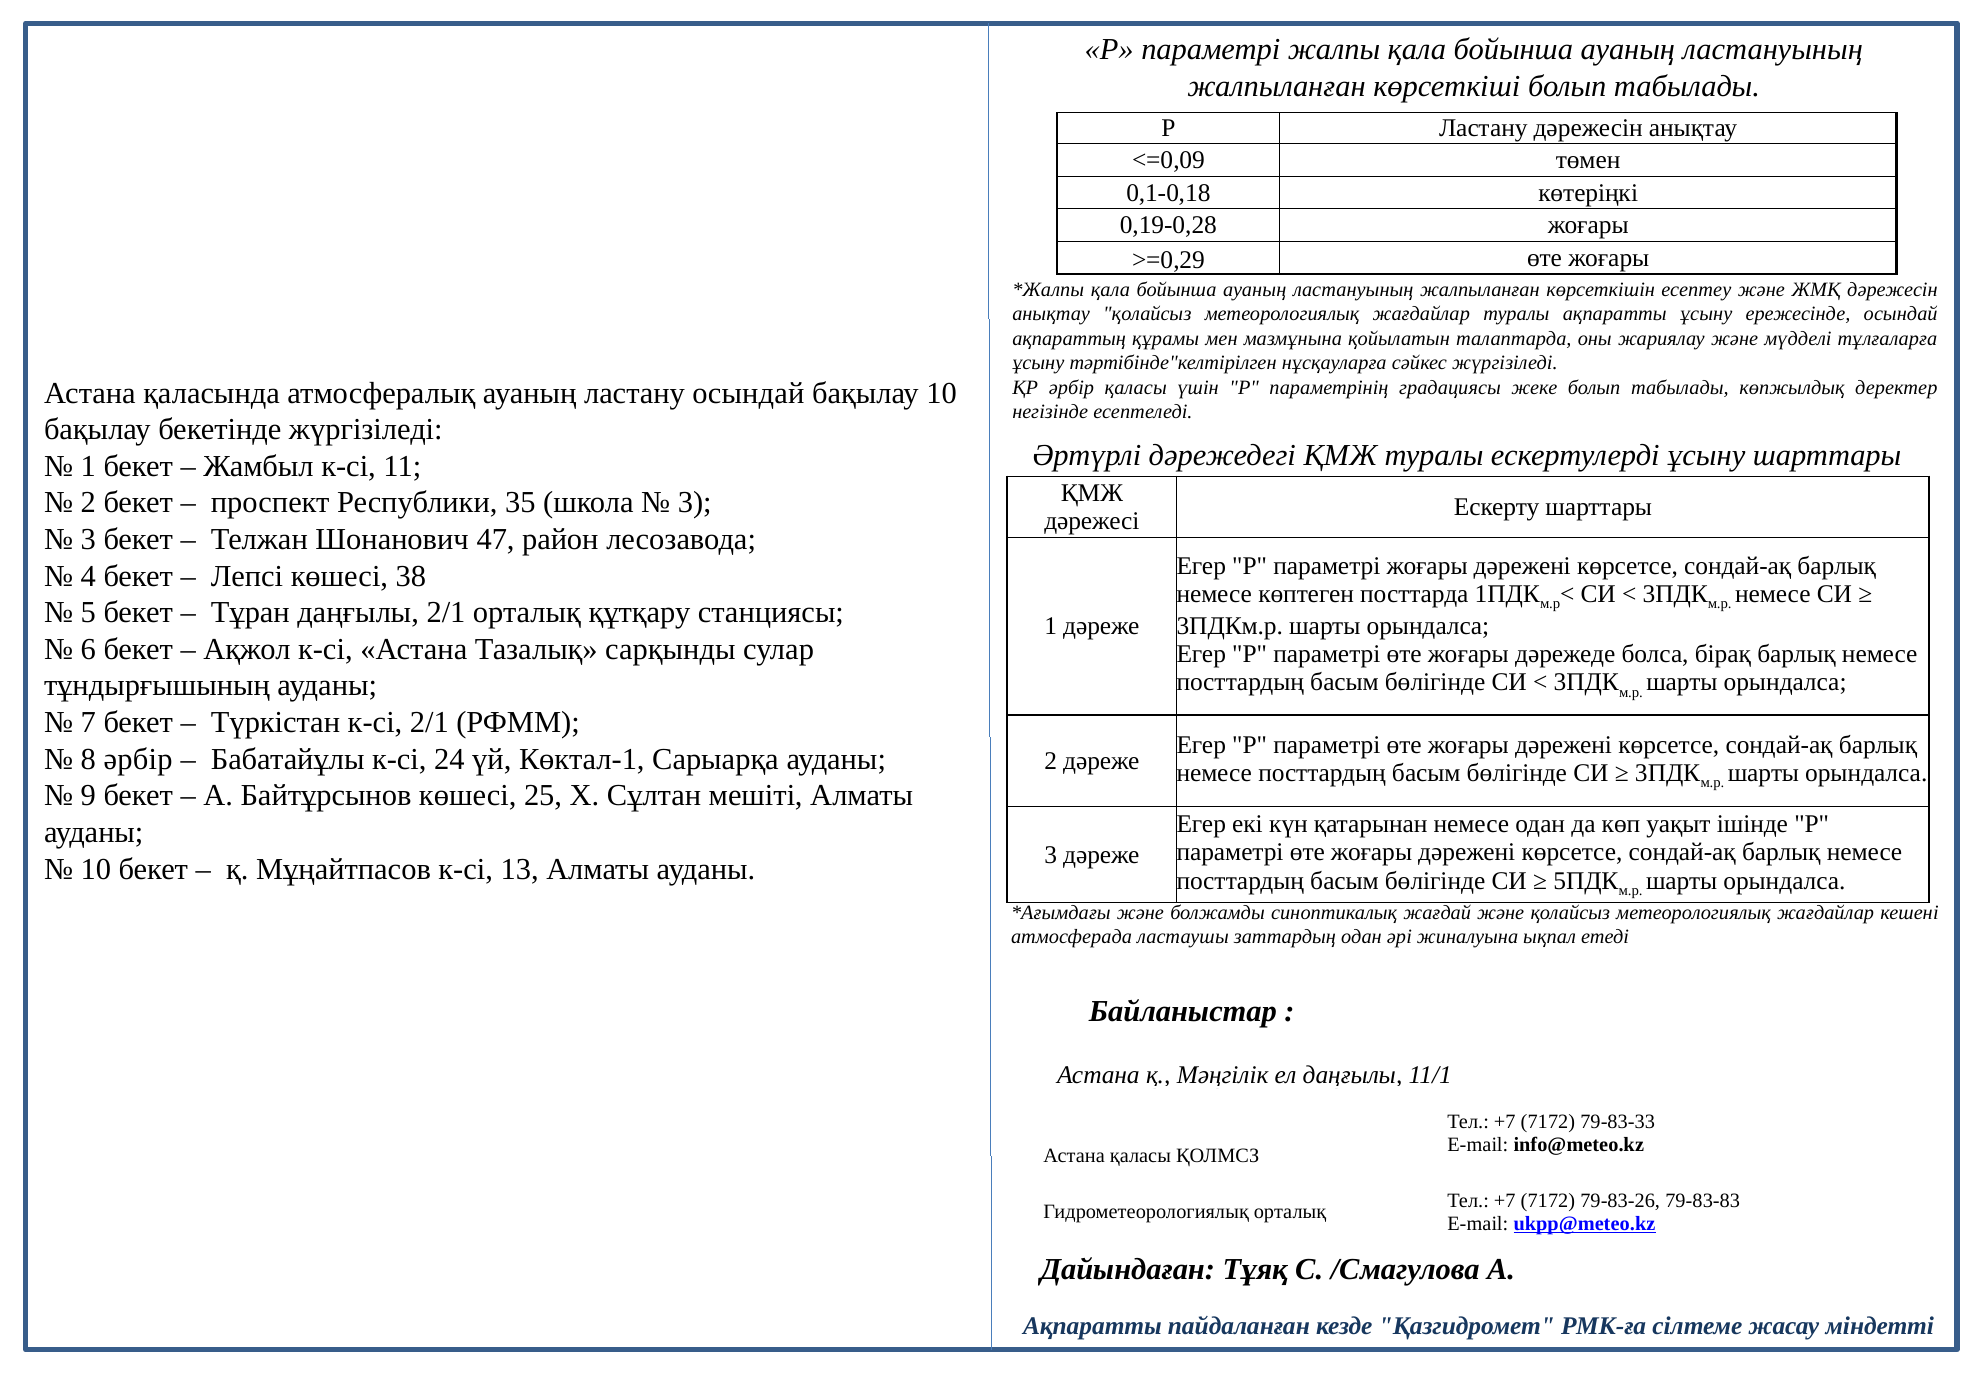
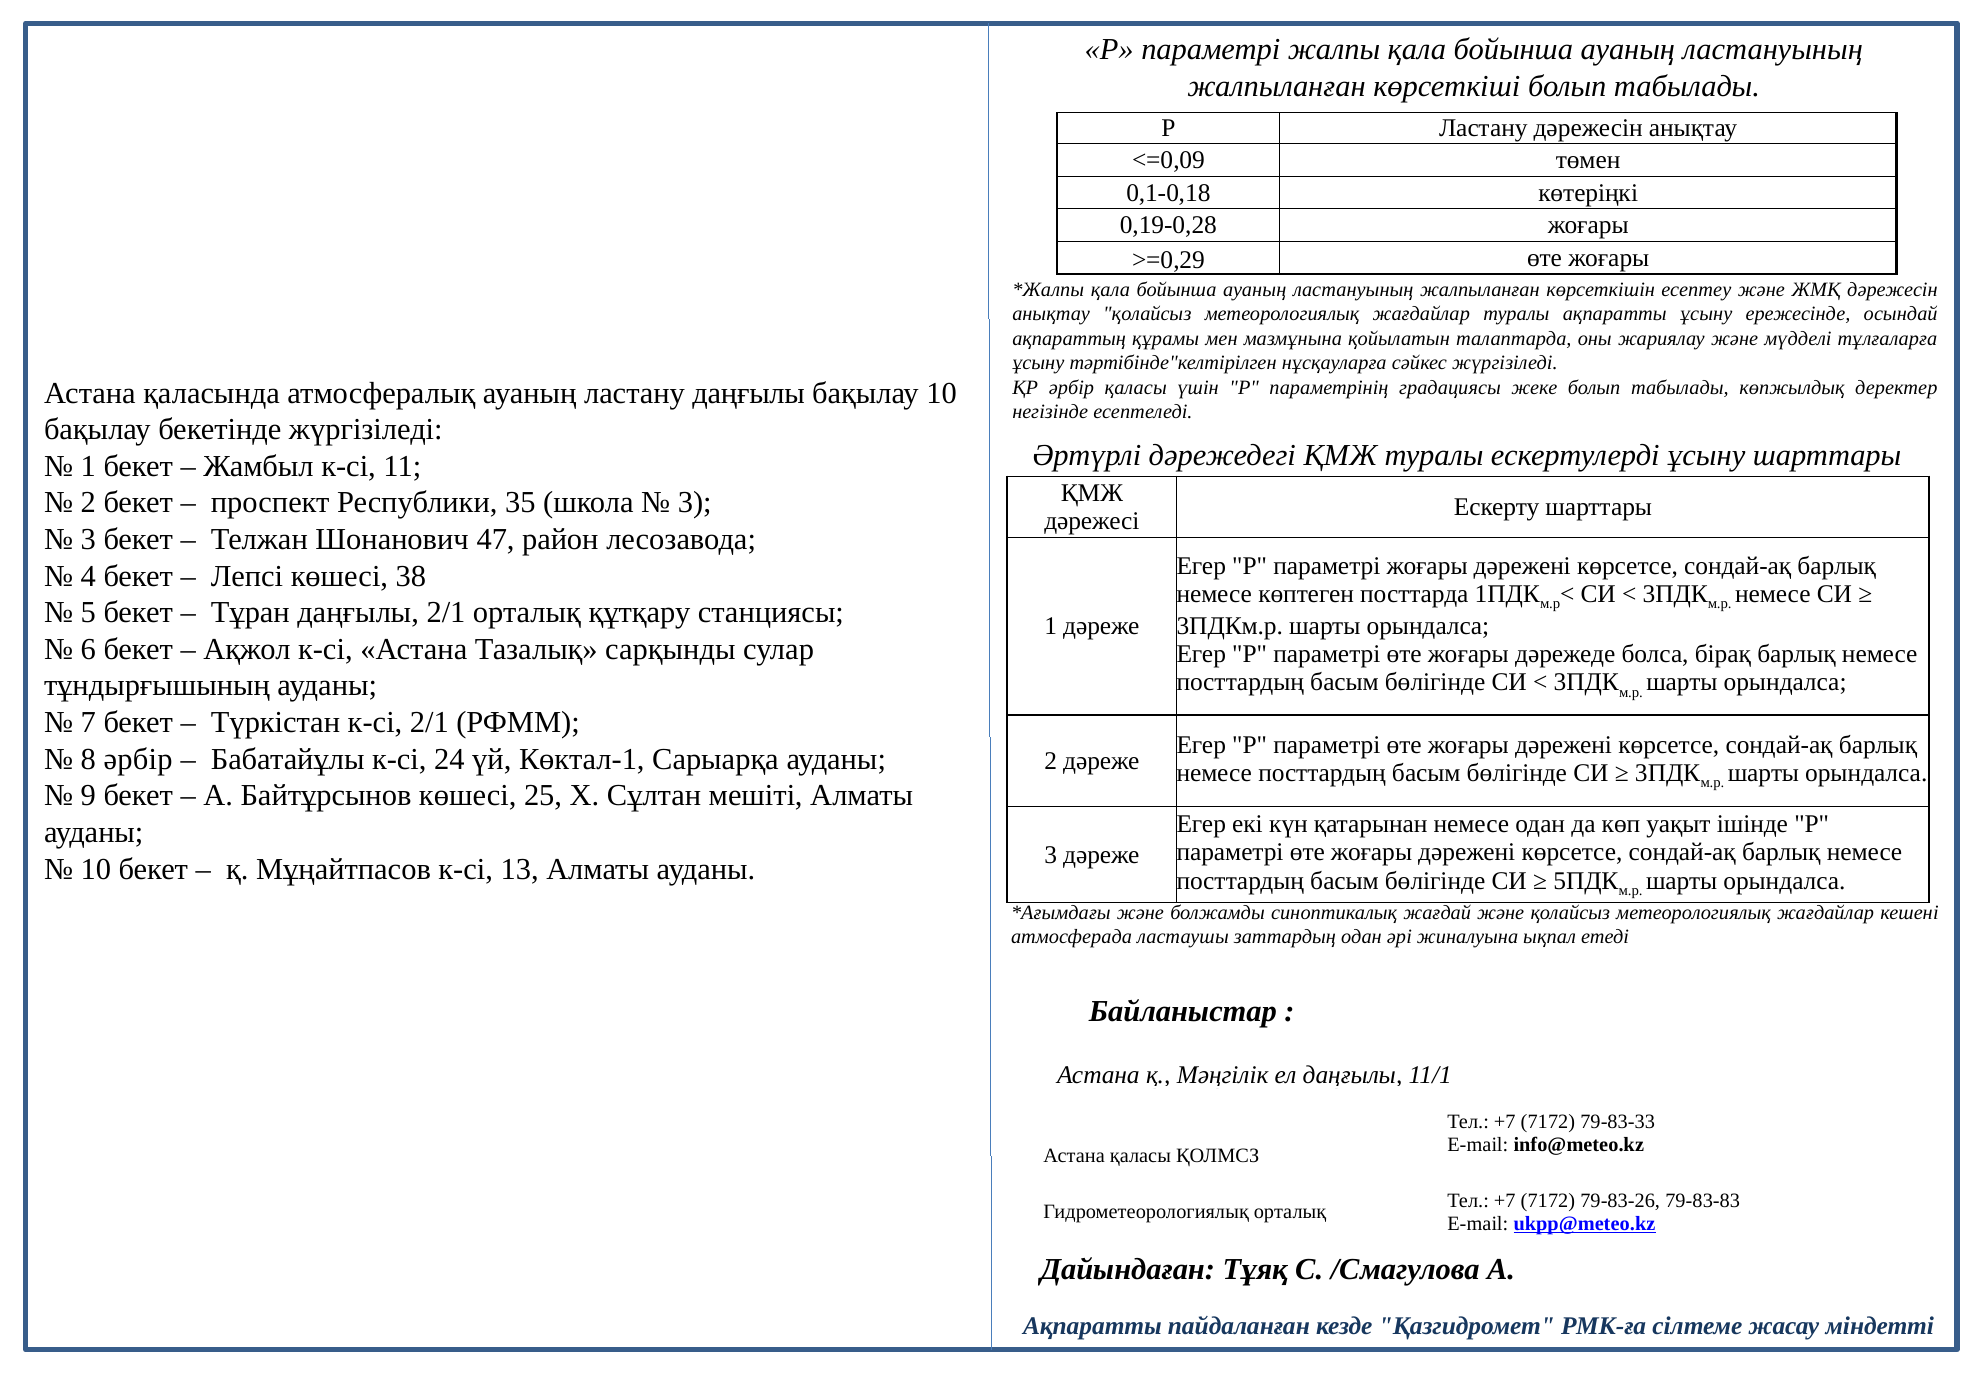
ластану осындай: осындай -> даңғылы
